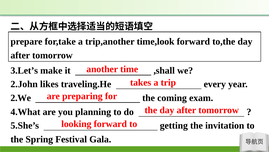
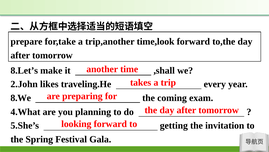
3.Let’s: 3.Let’s -> 8.Let’s
2.We: 2.We -> 8.We
